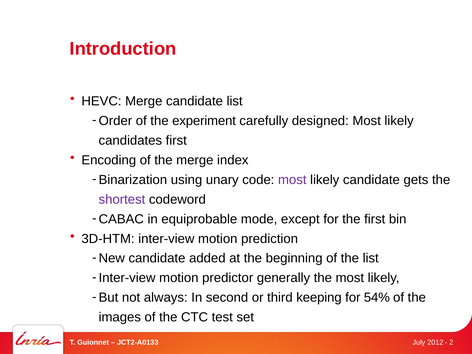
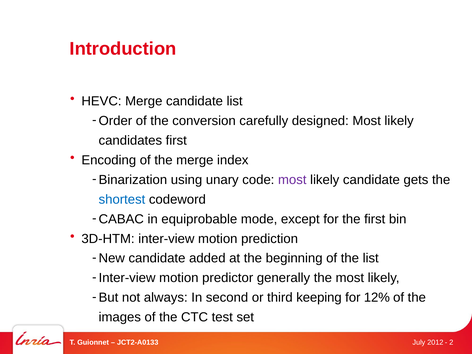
experiment: experiment -> conversion
shortest colour: purple -> blue
54%: 54% -> 12%
